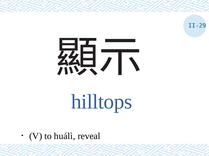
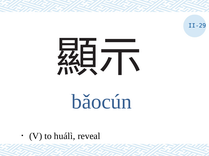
hilltops: hilltops -> bǎocún
